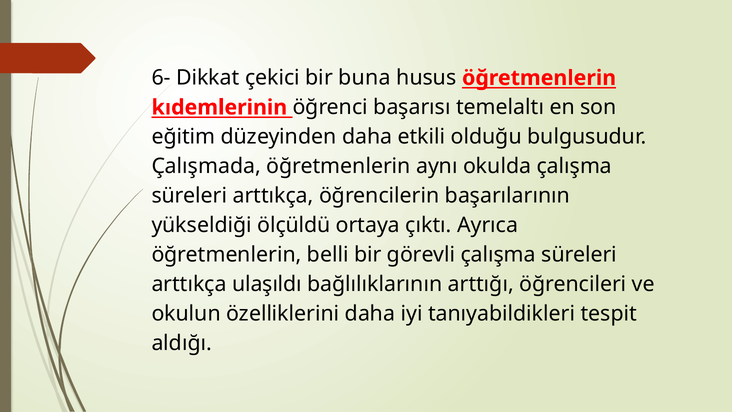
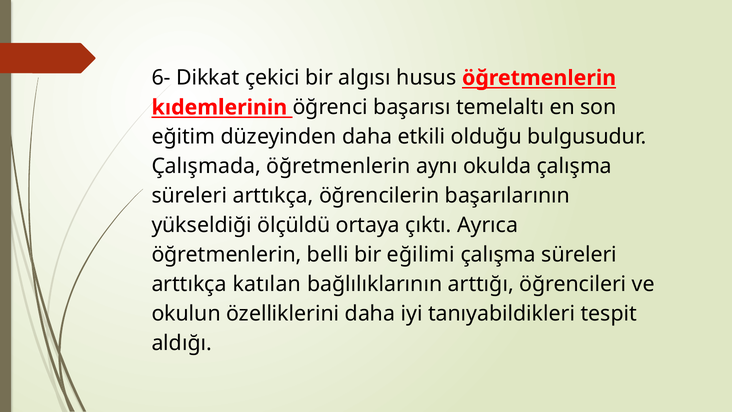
buna: buna -> algısı
görevli: görevli -> eğilimi
ulaşıldı: ulaşıldı -> katılan
